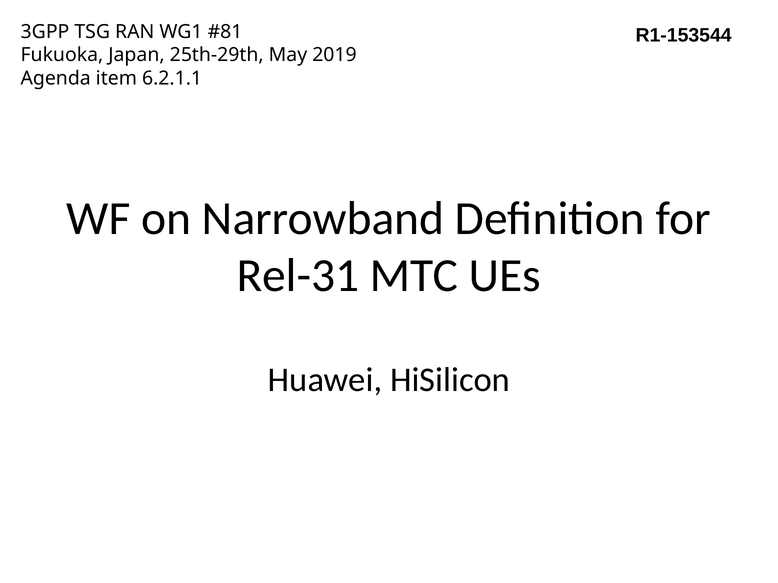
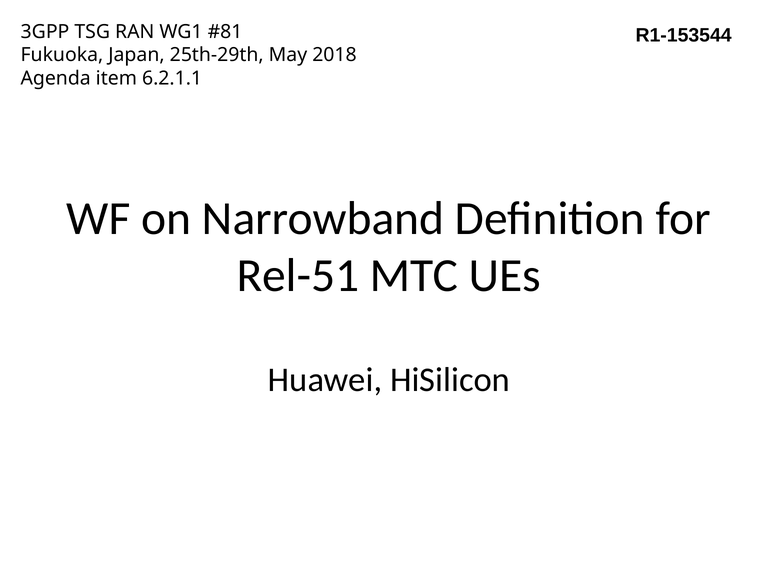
2019: 2019 -> 2018
Rel-31: Rel-31 -> Rel-51
